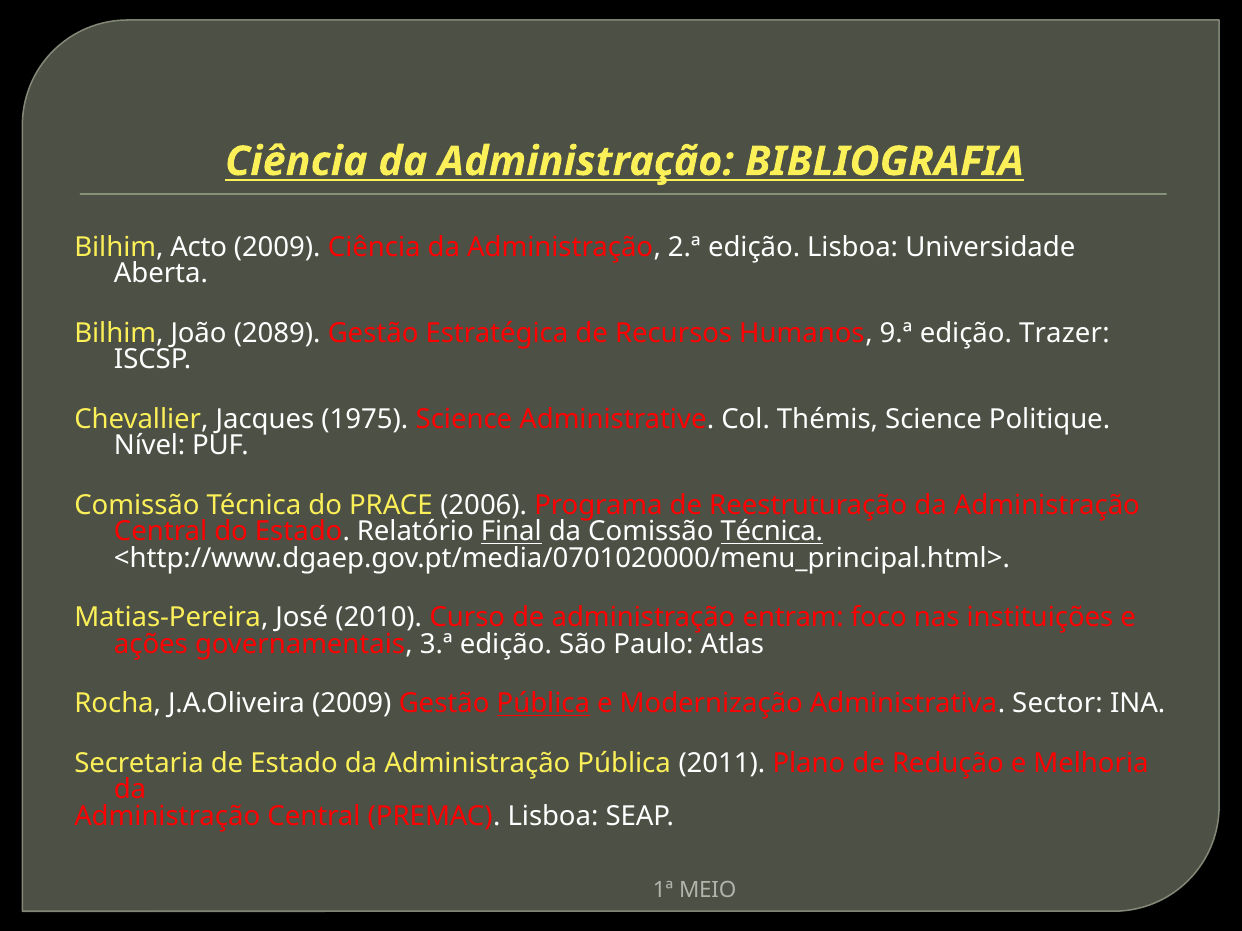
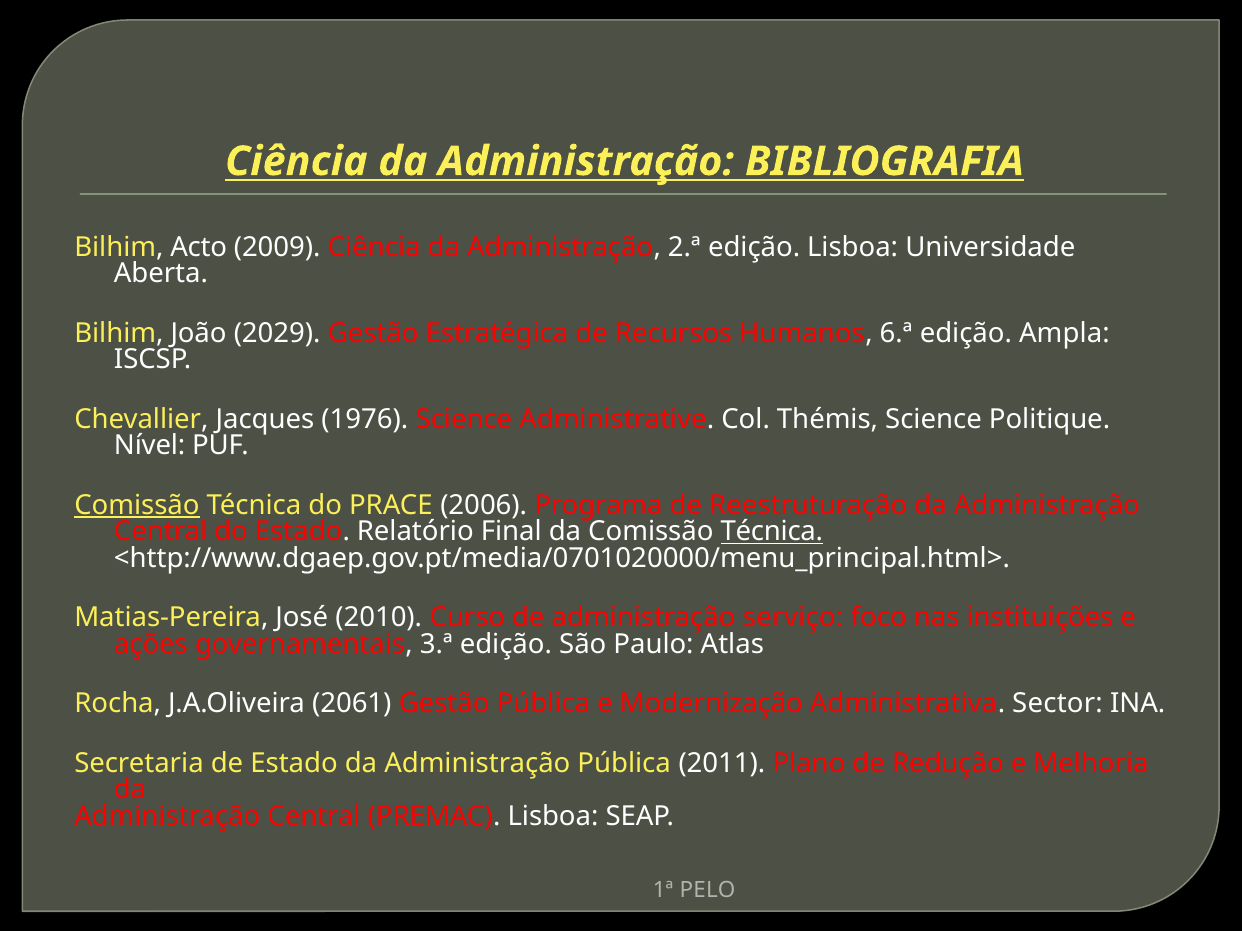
2089: 2089 -> 2029
9.ª: 9.ª -> 6.ª
Trazer: Trazer -> Ampla
1975: 1975 -> 1976
Comissão at (137, 505) underline: none -> present
Final underline: present -> none
entram: entram -> serviço
J.A.Oliveira 2009: 2009 -> 2061
MEIO: MEIO -> PELO
